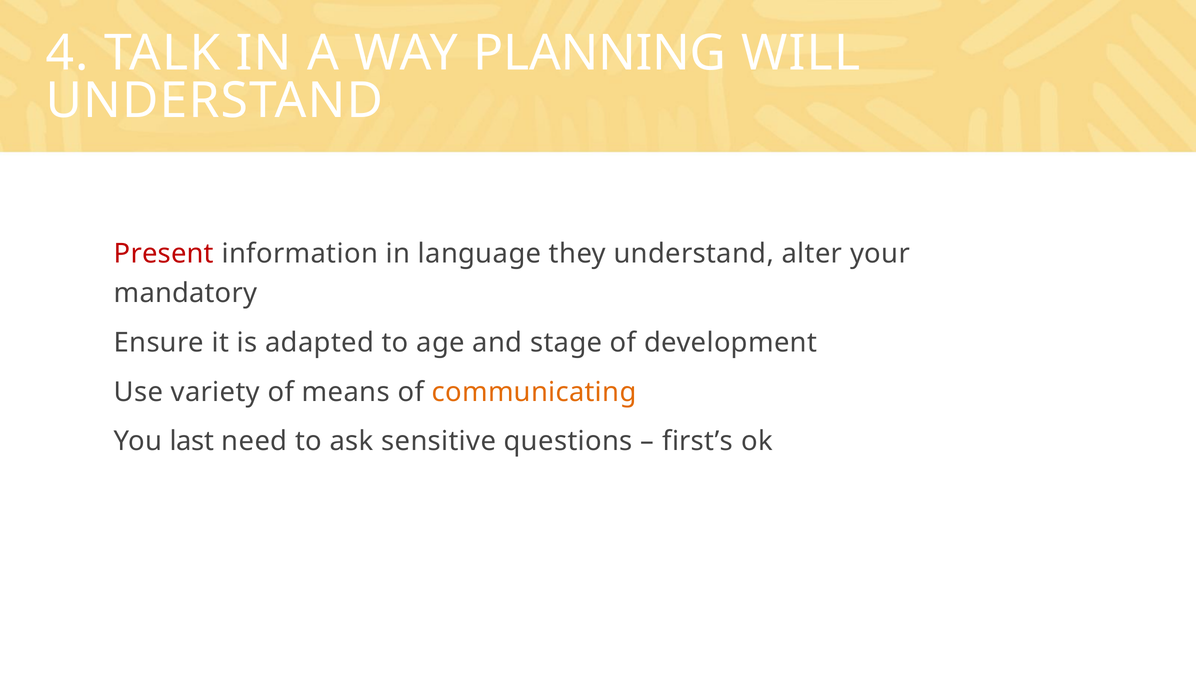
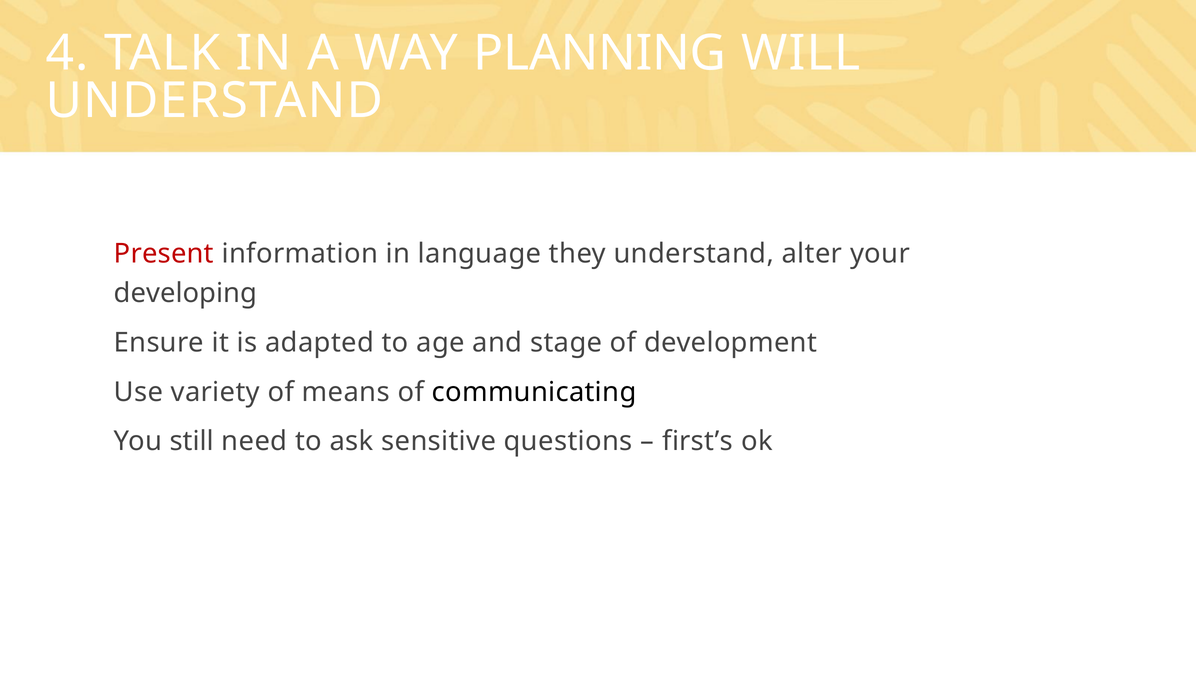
mandatory: mandatory -> developing
communicating colour: orange -> black
last: last -> still
